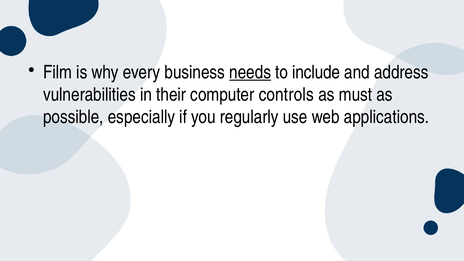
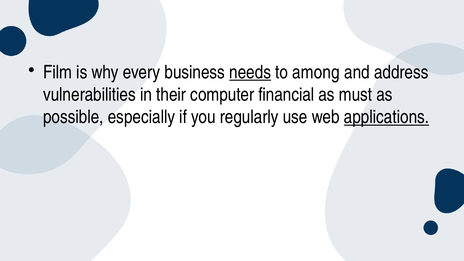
include: include -> among
controls: controls -> financial
applications underline: none -> present
